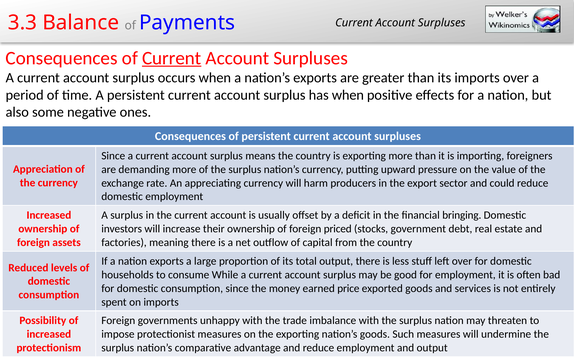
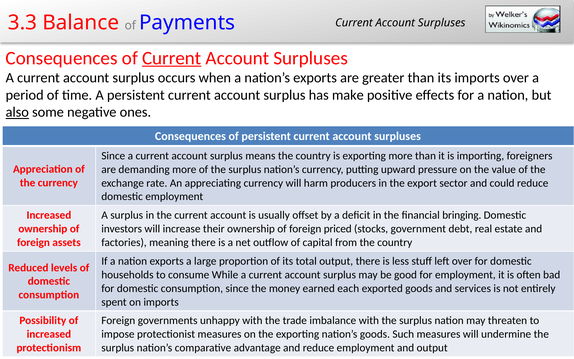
has when: when -> make
also underline: none -> present
price: price -> each
